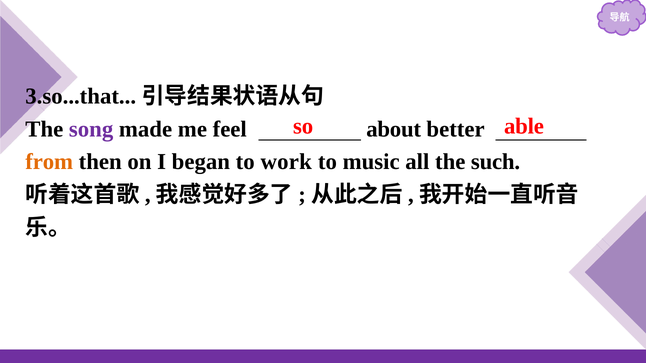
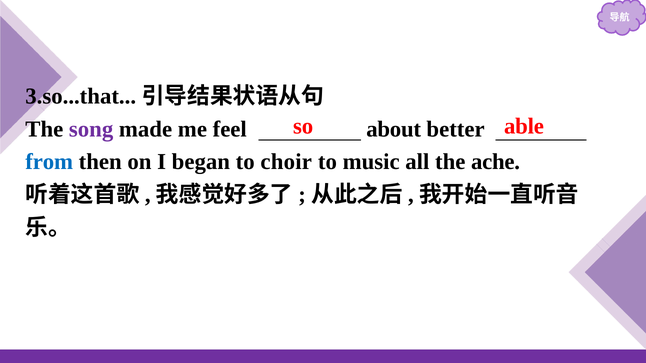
from colour: orange -> blue
work: work -> choir
such: such -> ache
